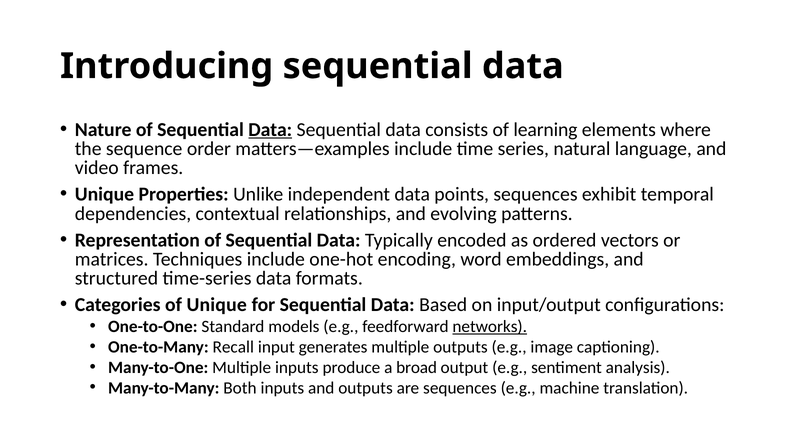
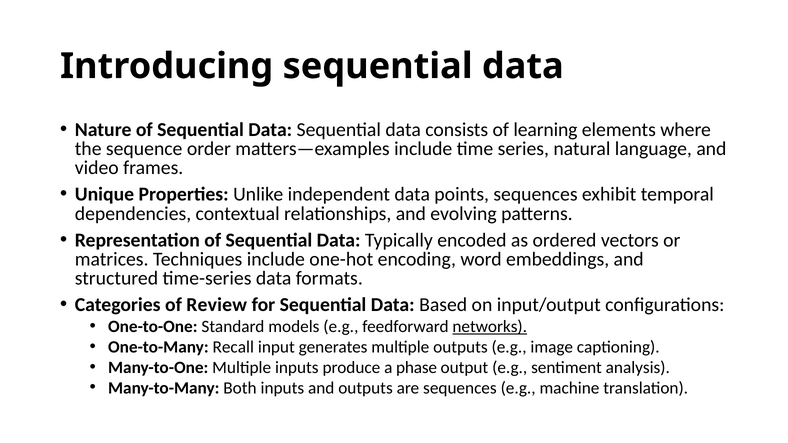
Data at (270, 130) underline: present -> none
of Unique: Unique -> Review
broad: broad -> phase
